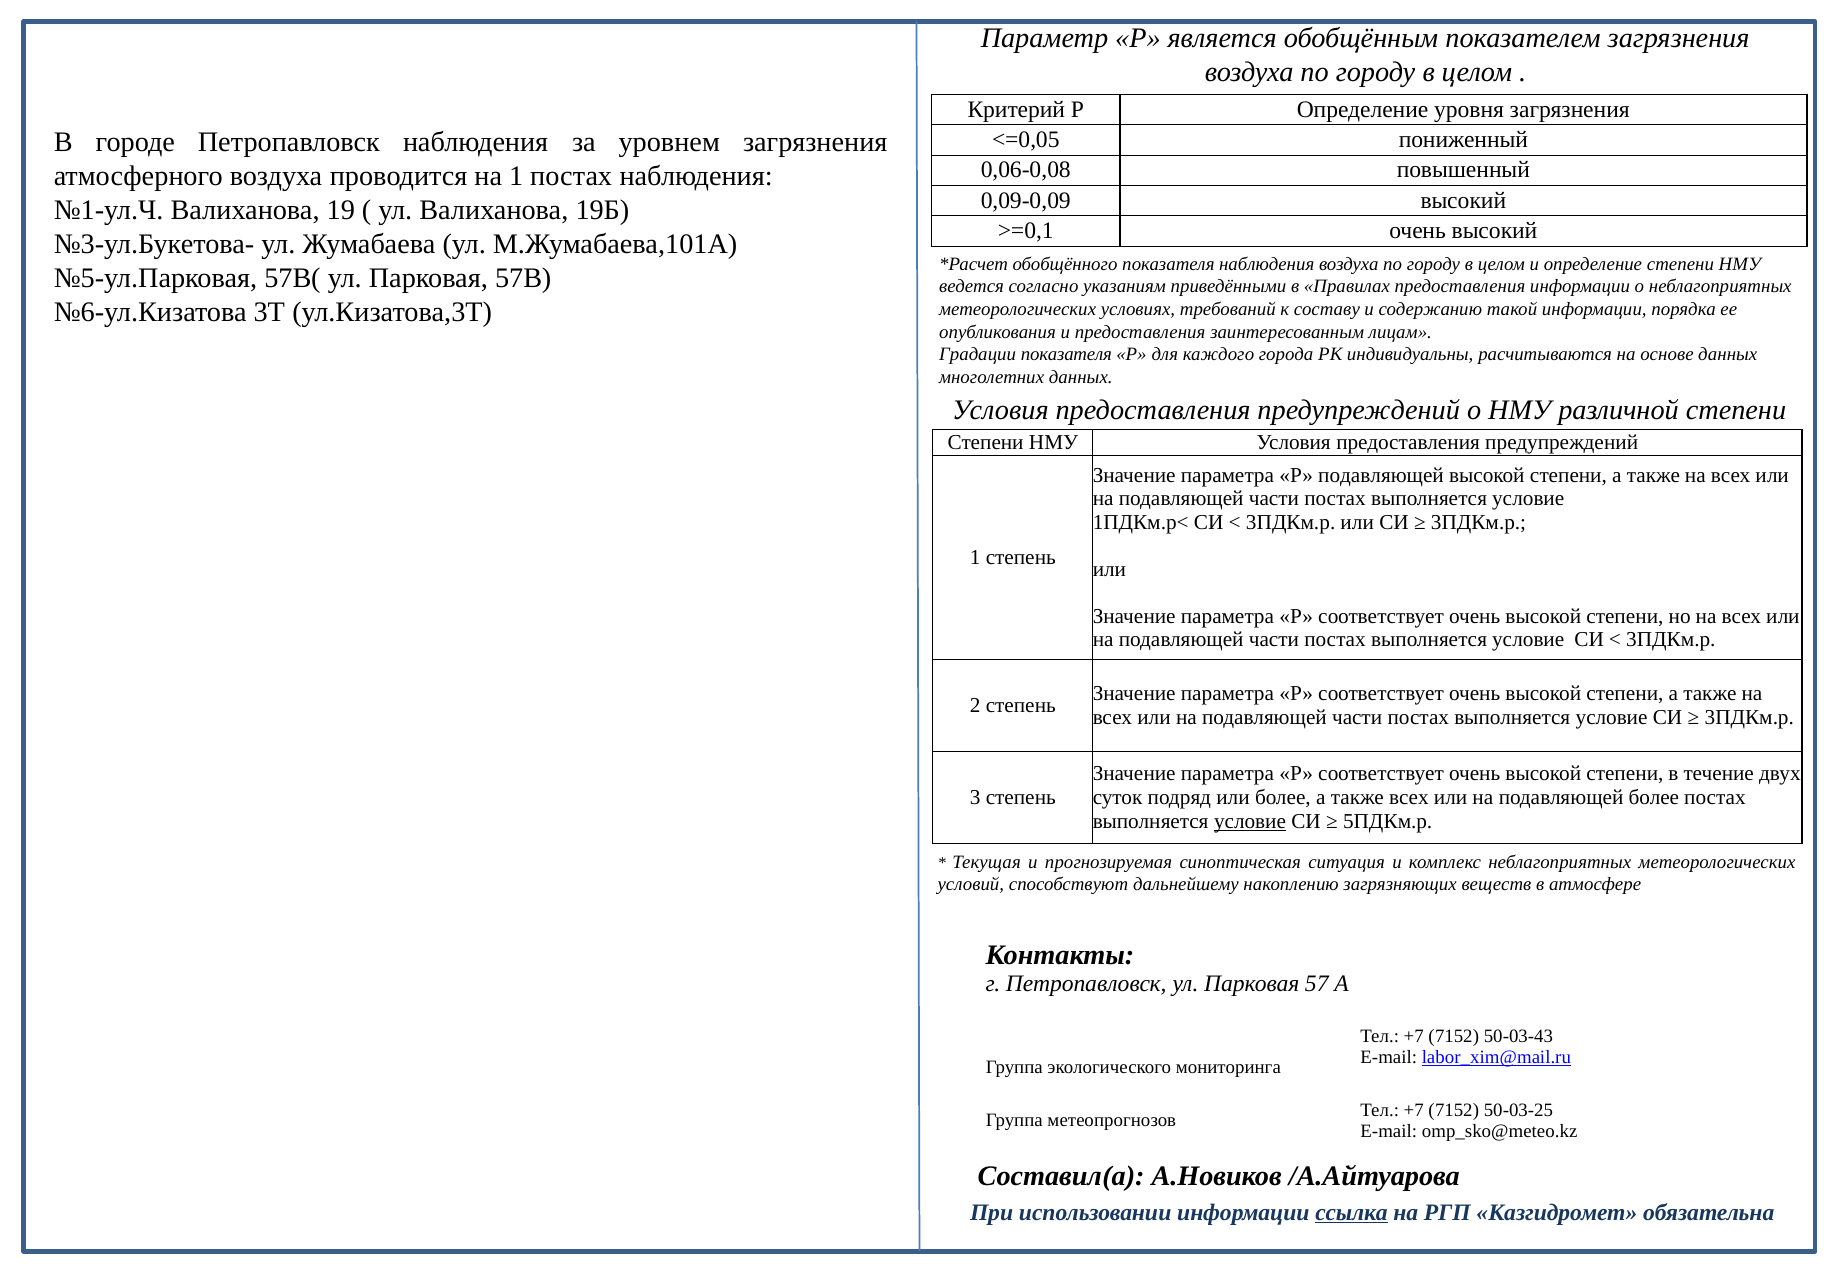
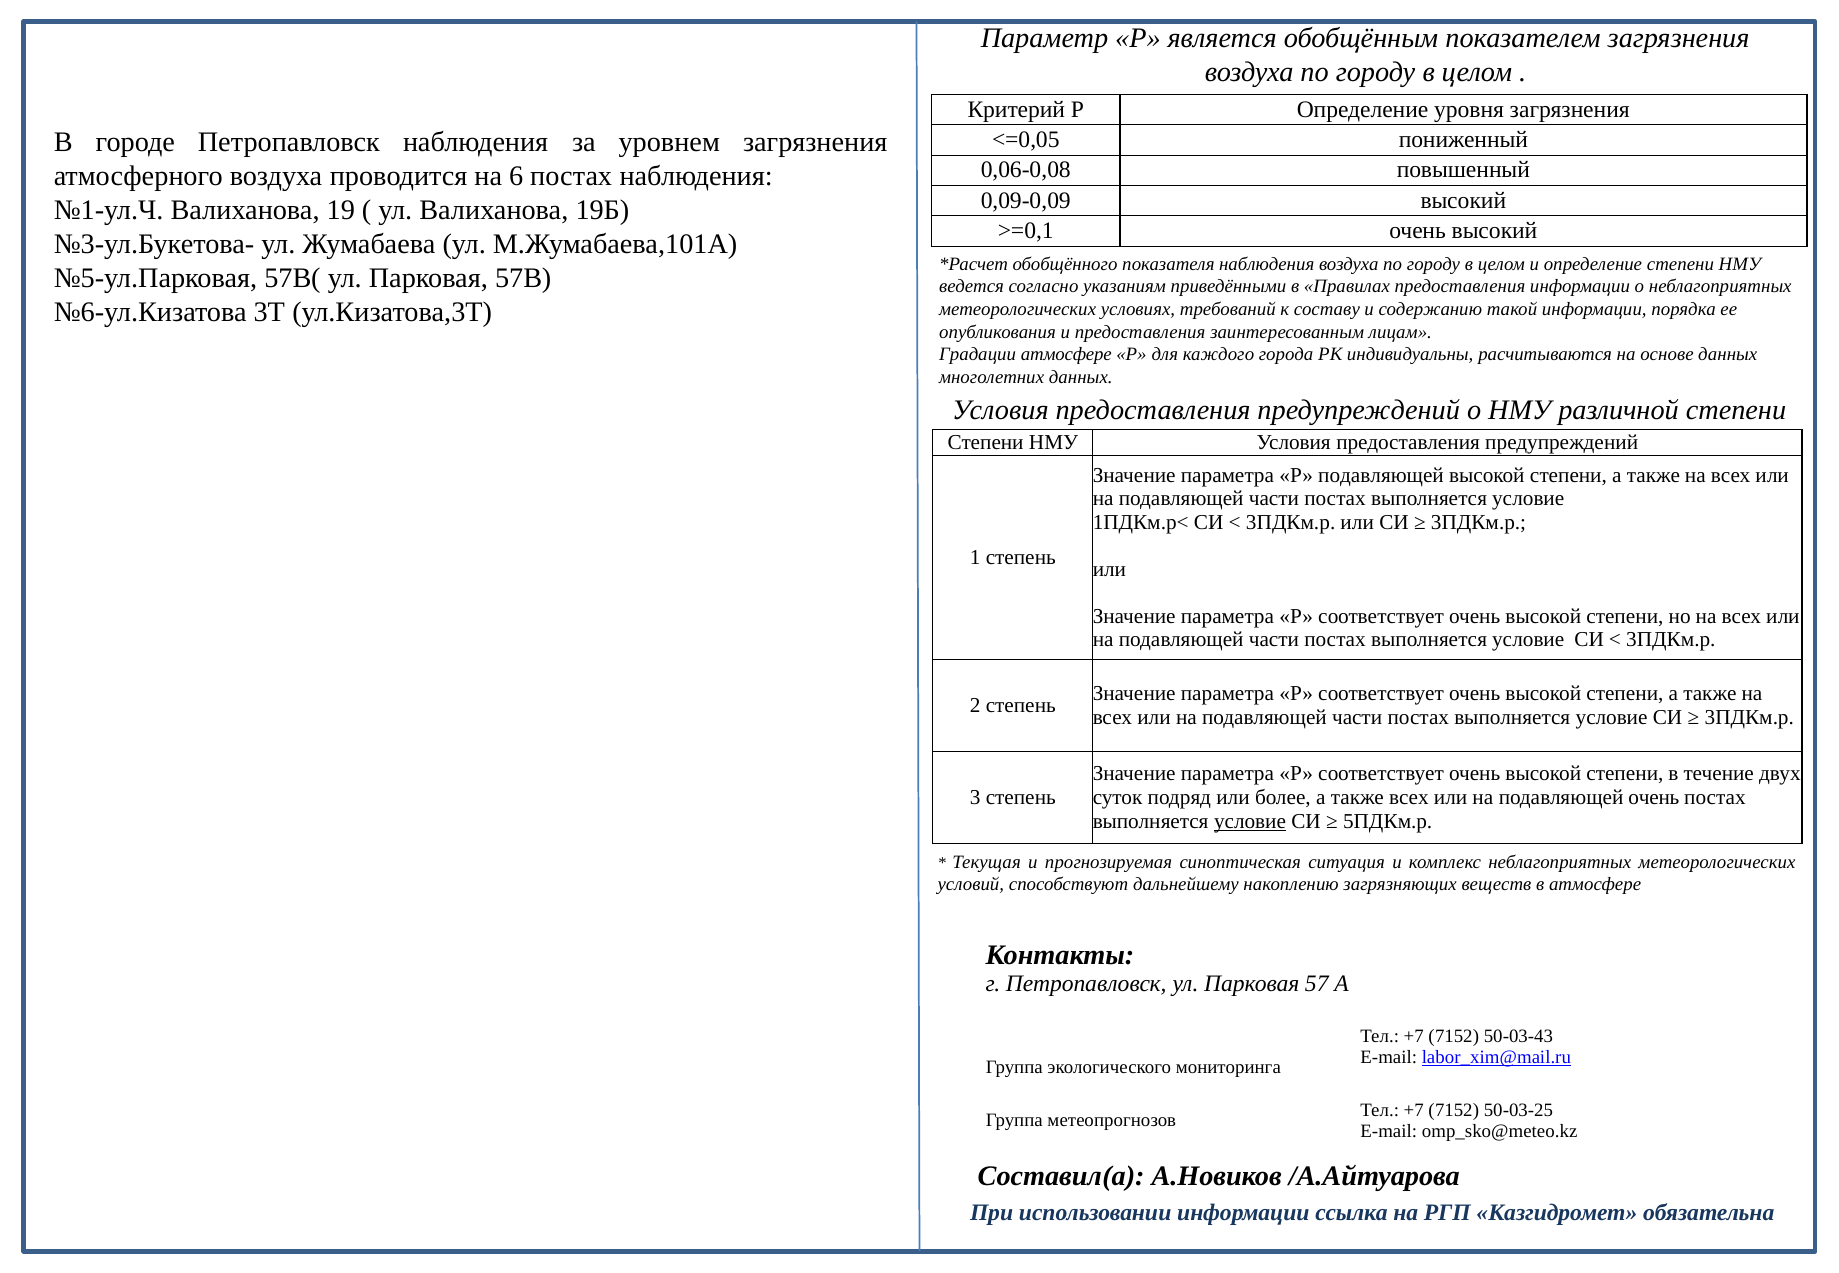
на 1: 1 -> 6
Градации показателя: показателя -> атмосфере
подавляющей более: более -> очень
ссылка underline: present -> none
